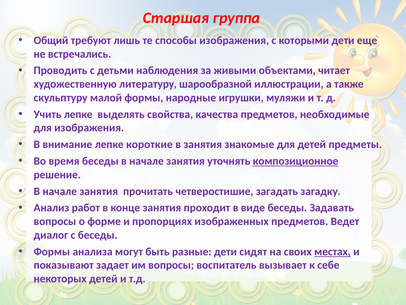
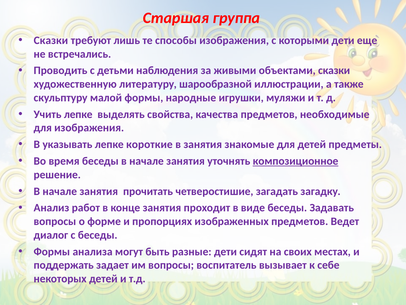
Общий at (51, 40): Общий -> Сказки
объектами читает: читает -> сказки
внимание: внимание -> указывать
местах underline: present -> none
показывают: показывают -> поддержать
